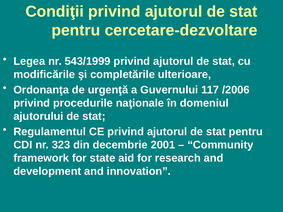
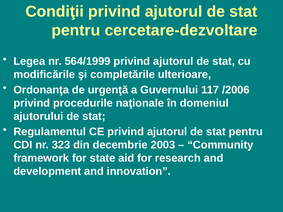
543/1999: 543/1999 -> 564/1999
2001: 2001 -> 2003
